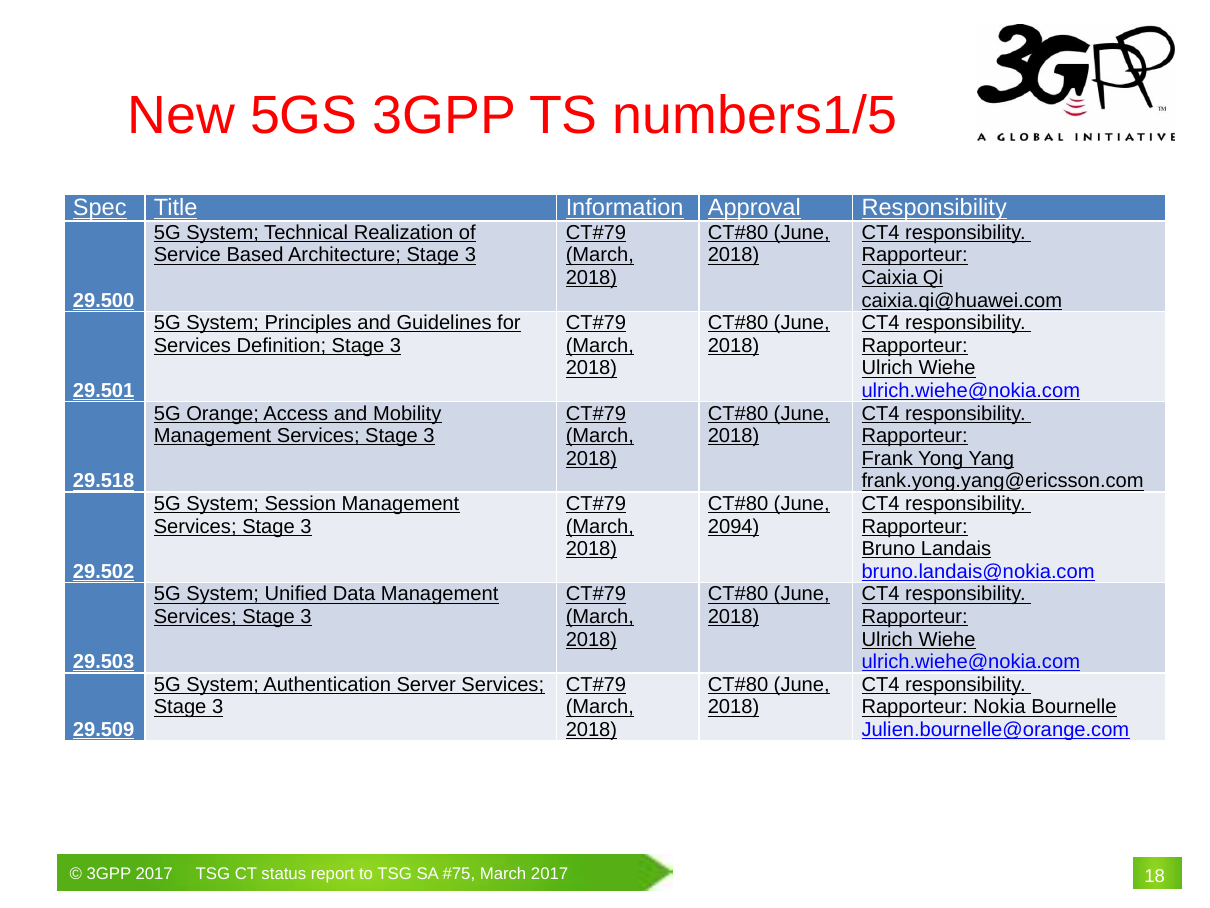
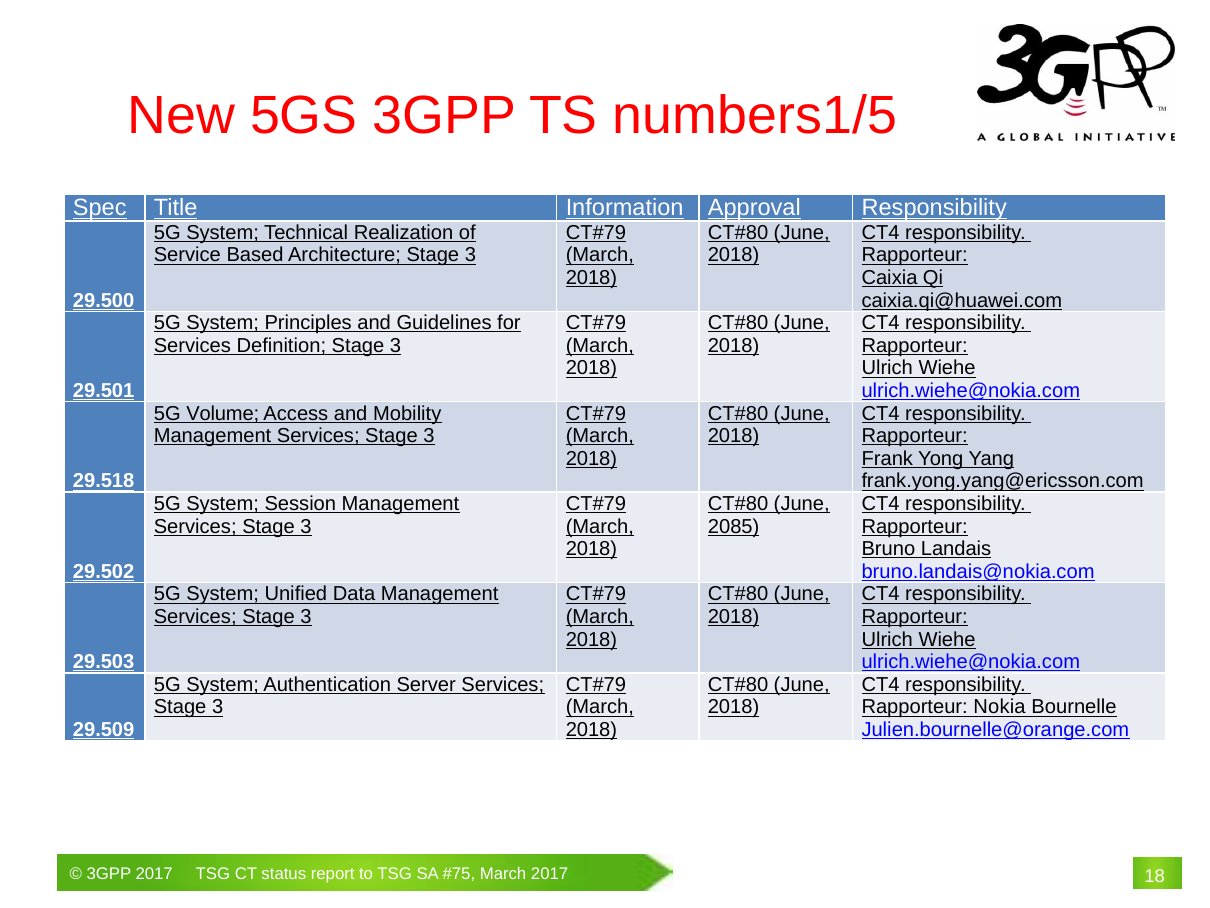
Orange: Orange -> Volume
2094: 2094 -> 2085
